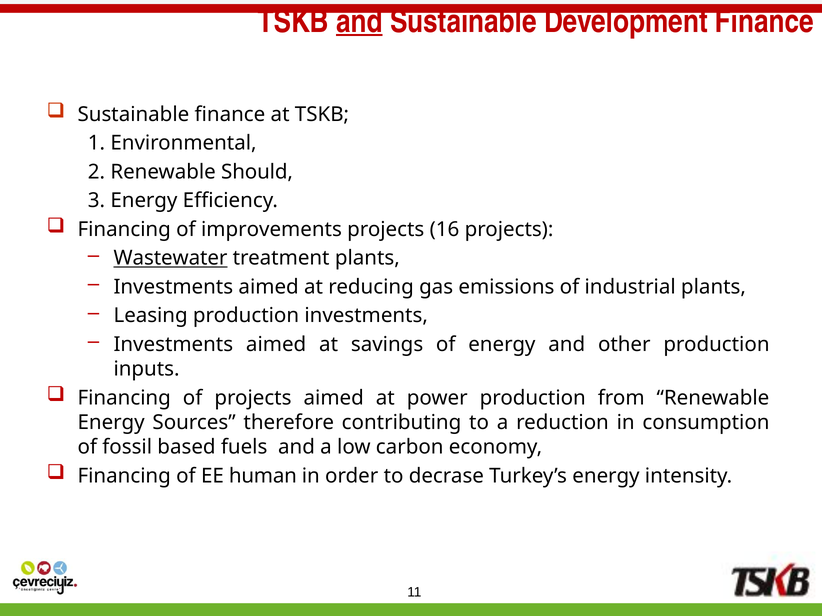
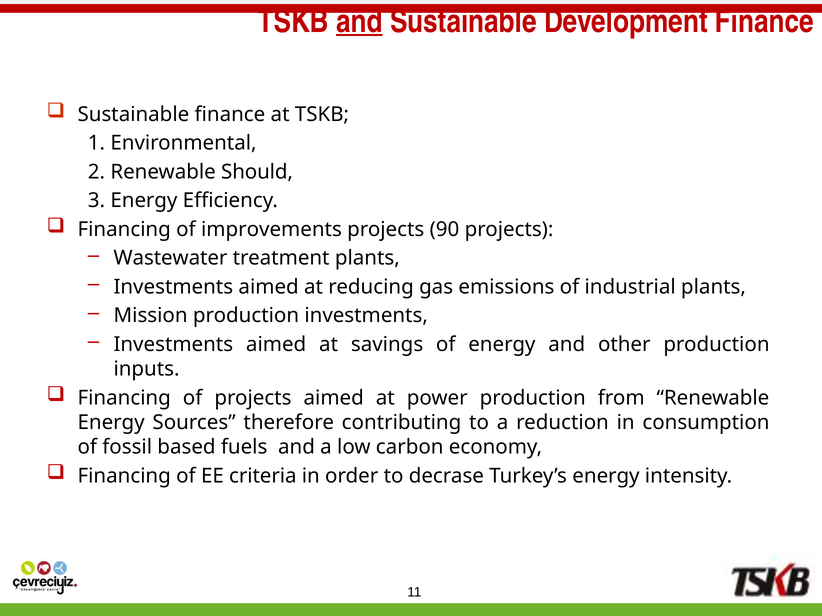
16: 16 -> 90
Wastewater underline: present -> none
Leasing: Leasing -> Mission
human: human -> criteria
